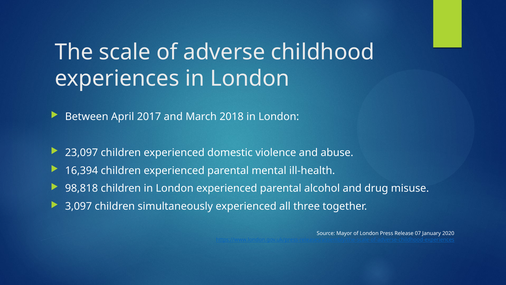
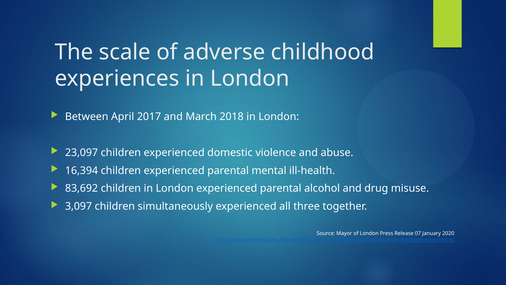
98,818: 98,818 -> 83,692
